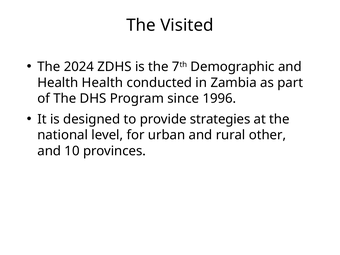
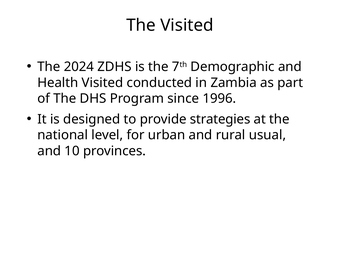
Health Health: Health -> Visited
other: other -> usual
